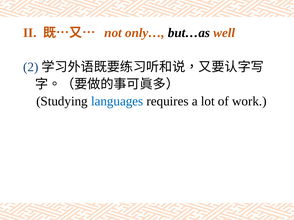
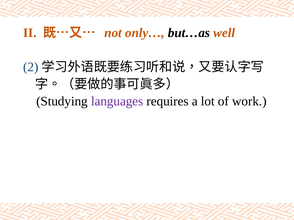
languages colour: blue -> purple
